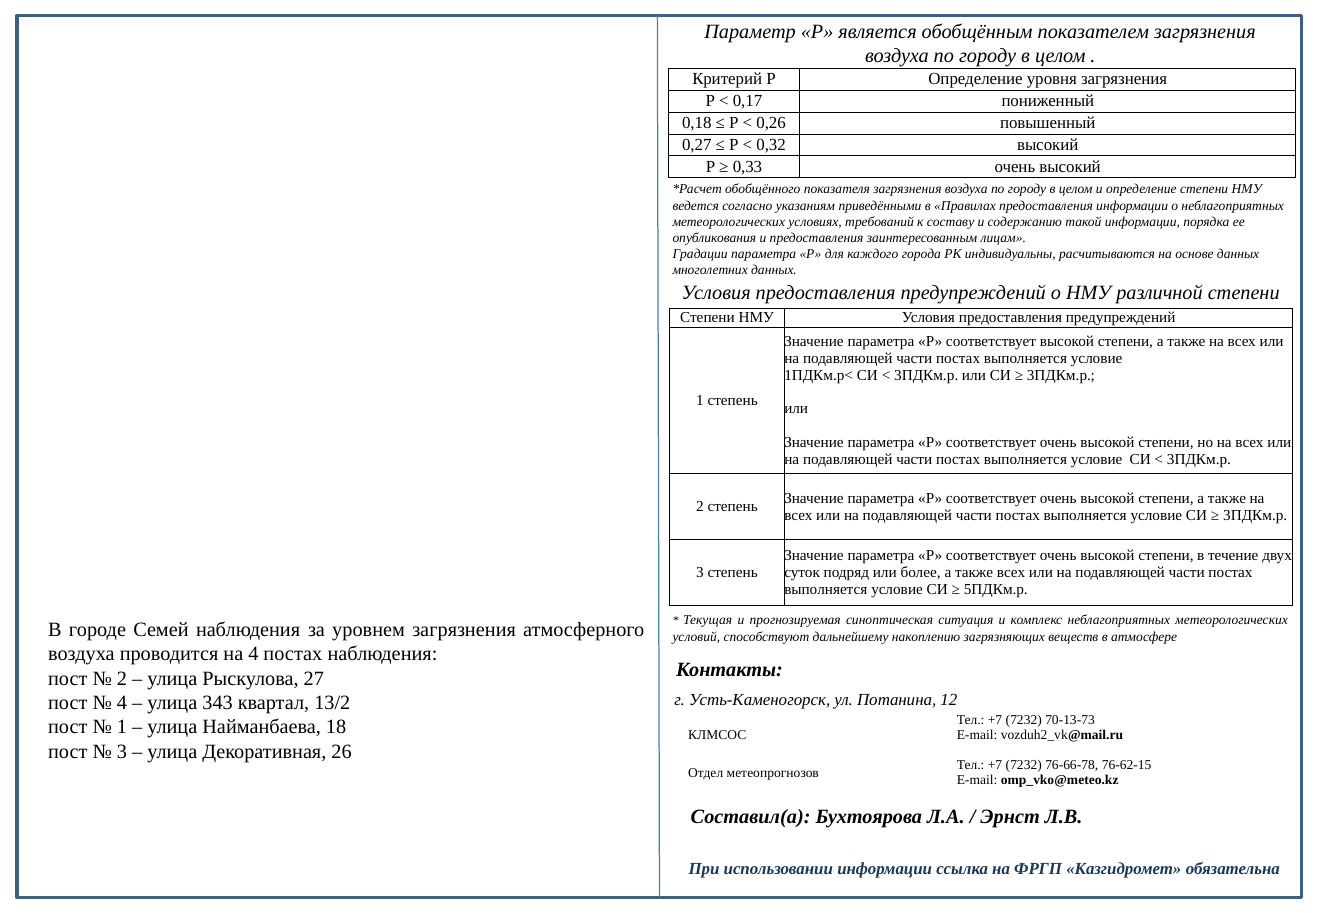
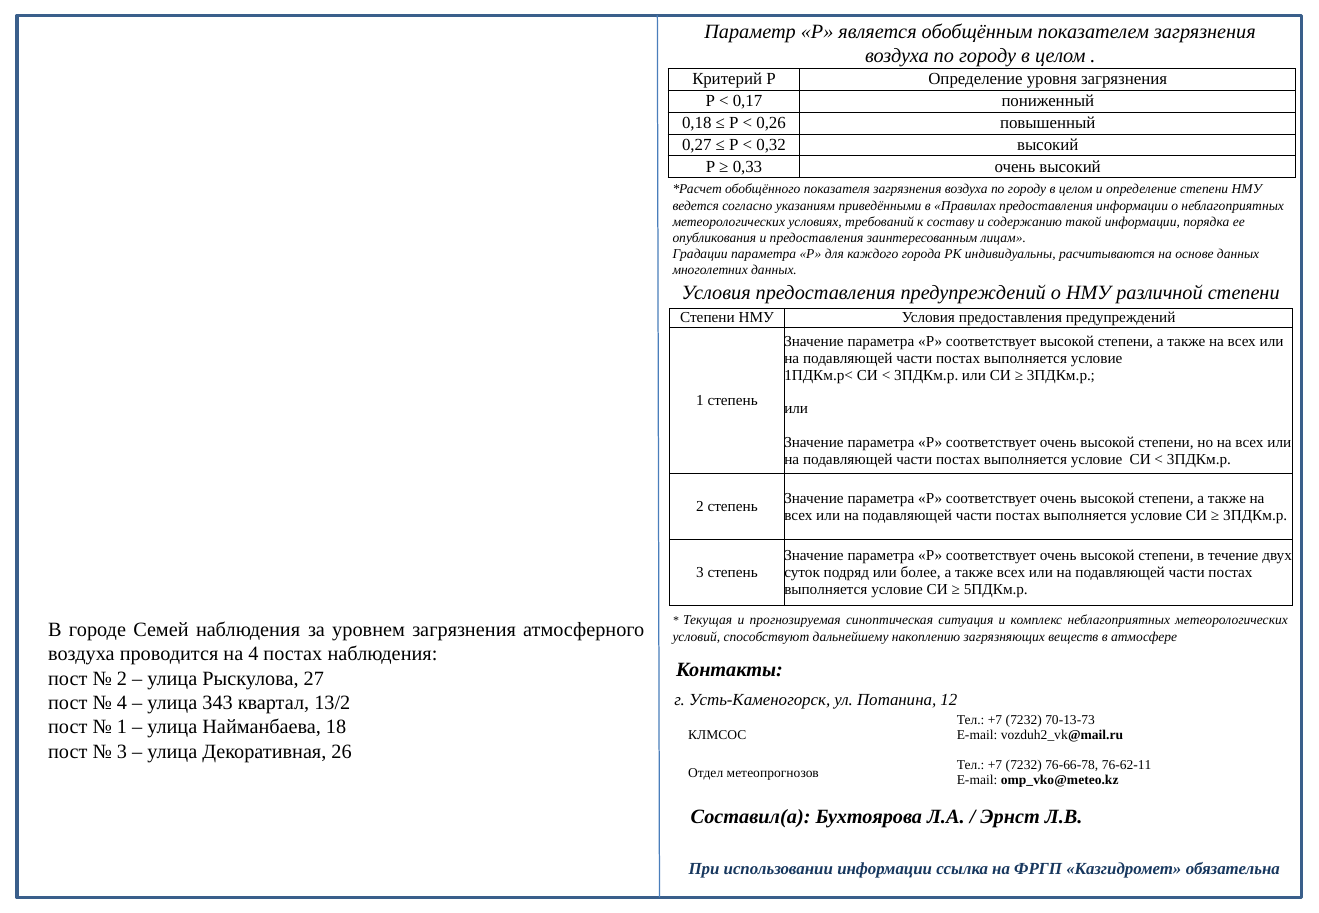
76-62-15: 76-62-15 -> 76-62-11
